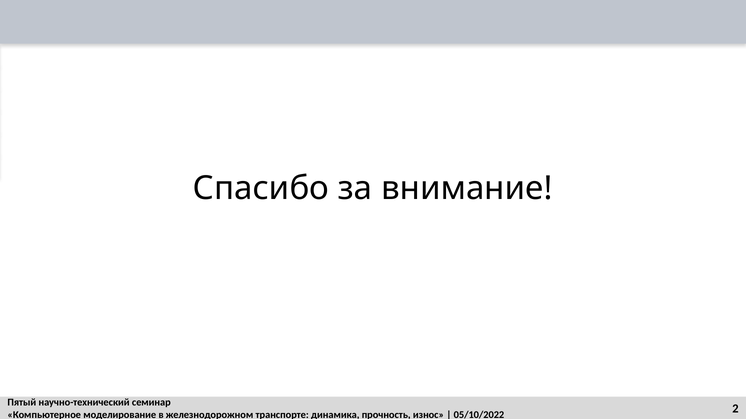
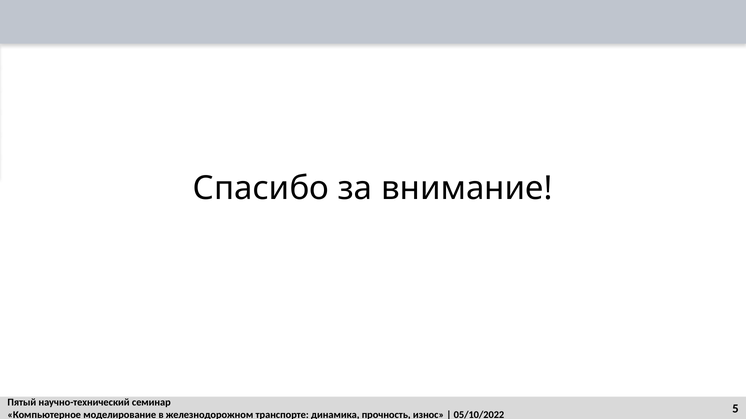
2: 2 -> 5
